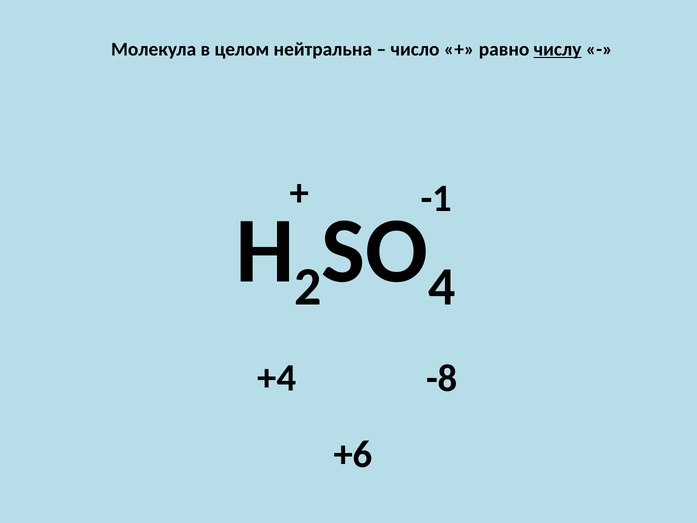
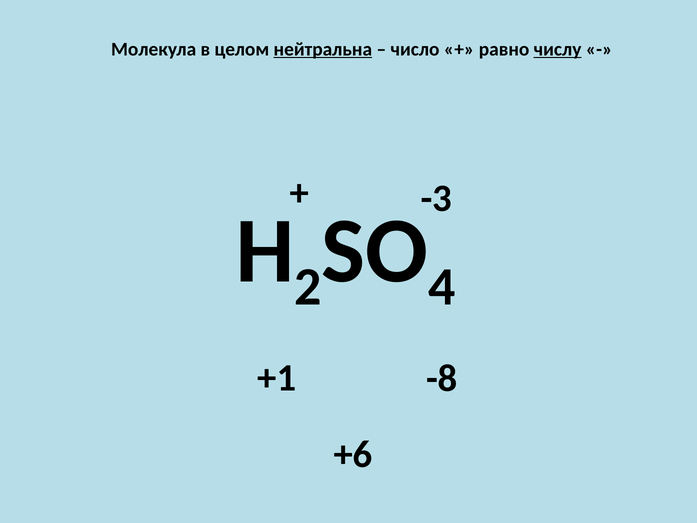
нейтральна underline: none -> present
-1: -1 -> -3
+4: +4 -> +1
